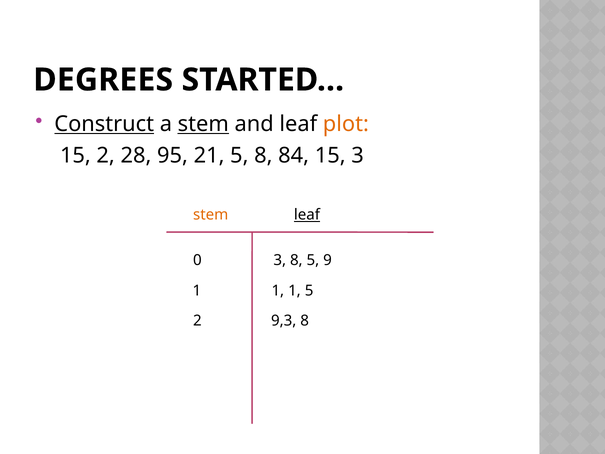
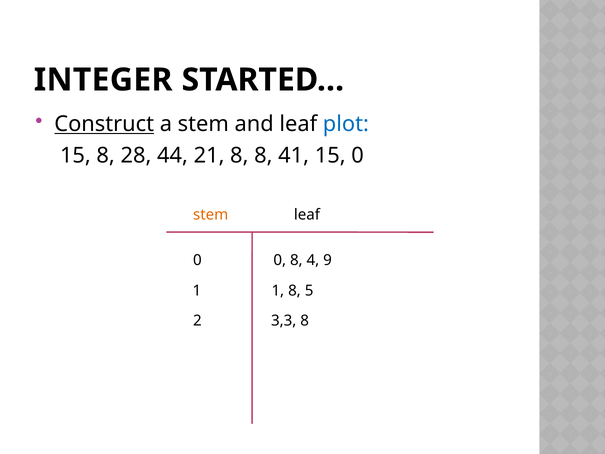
DEGREES: DEGREES -> INTEGER
stem at (203, 124) underline: present -> none
plot colour: orange -> blue
15 2: 2 -> 8
95: 95 -> 44
21 5: 5 -> 8
84: 84 -> 41
15 3: 3 -> 0
leaf at (307, 215) underline: present -> none
3 at (280, 260): 3 -> 0
8 5: 5 -> 4
1 1: 1 -> 8
9,3: 9,3 -> 3,3
